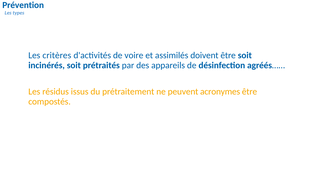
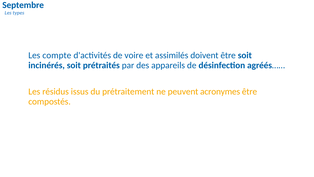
Prévention: Prévention -> Septembre
critères: critères -> compte
